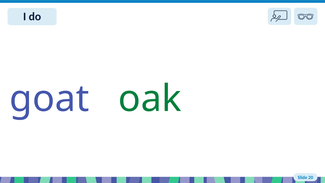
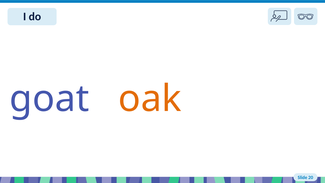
oak colour: green -> orange
